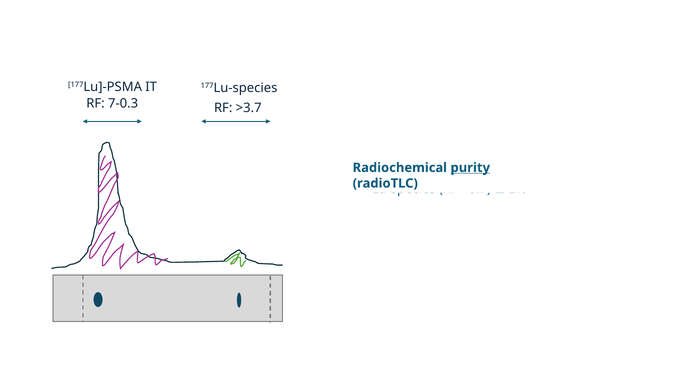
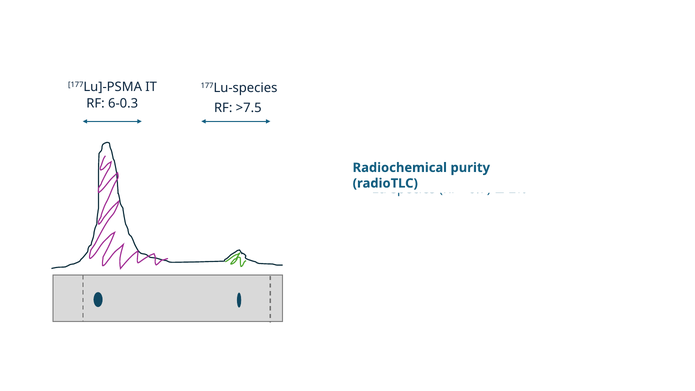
7-0.3: 7-0.3 -> 6-0.3
>3.7: >3.7 -> >7.5
purity underline: present -> none
